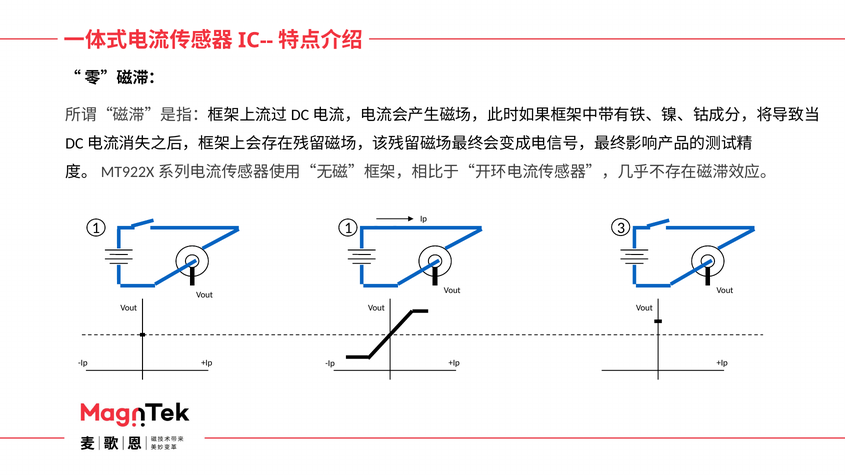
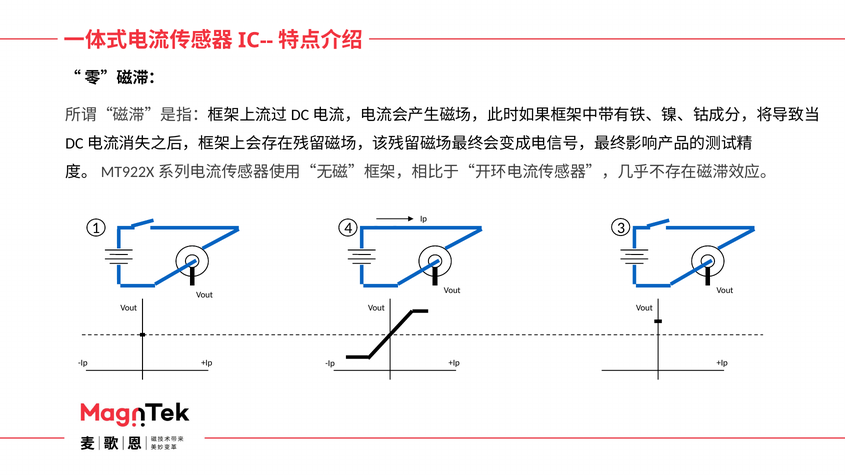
1 1: 1 -> 4
